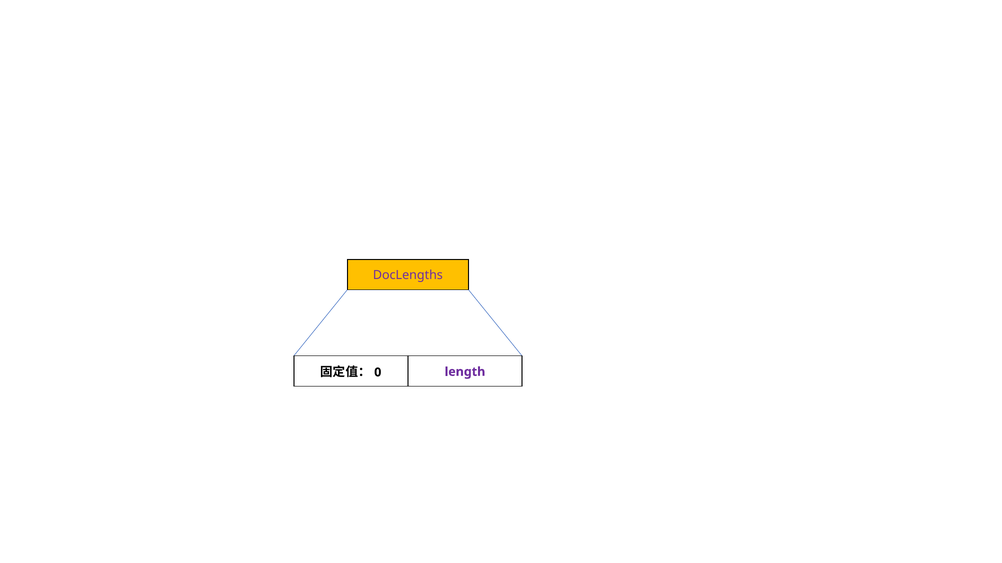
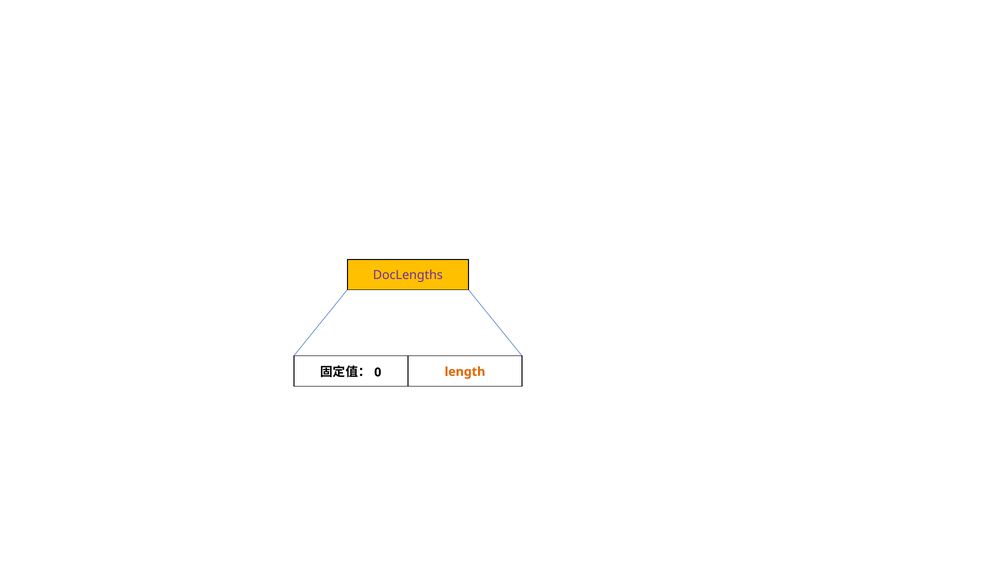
length colour: purple -> orange
